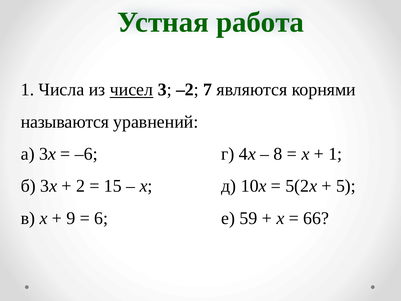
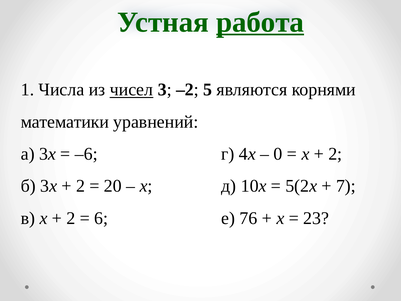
работа underline: none -> present
7: 7 -> 5
называются: называются -> математики
8: 8 -> 0
1 at (335, 154): 1 -> 2
15: 15 -> 20
5: 5 -> 7
9 at (71, 218): 9 -> 2
59: 59 -> 76
66: 66 -> 23
